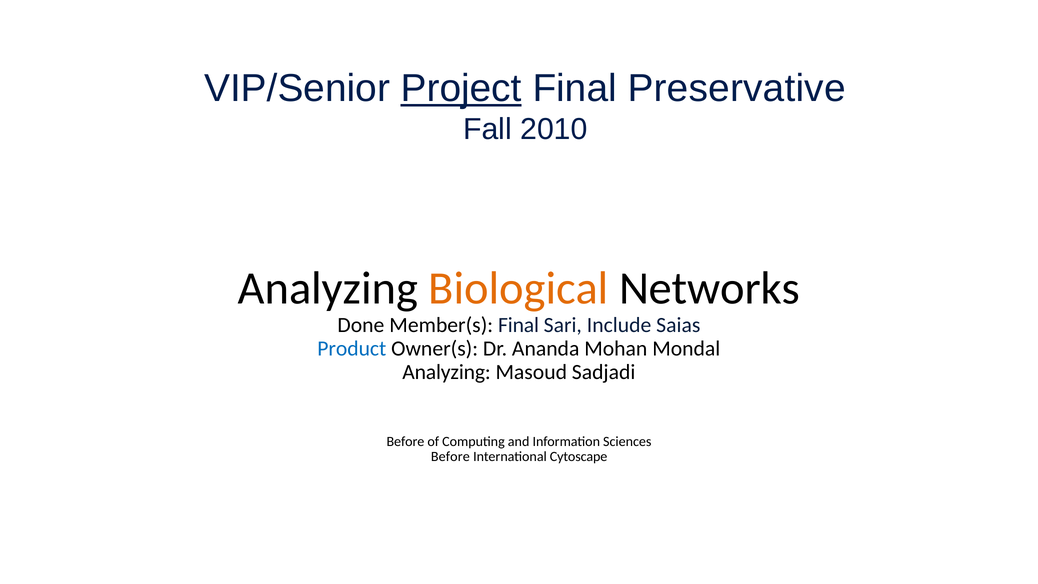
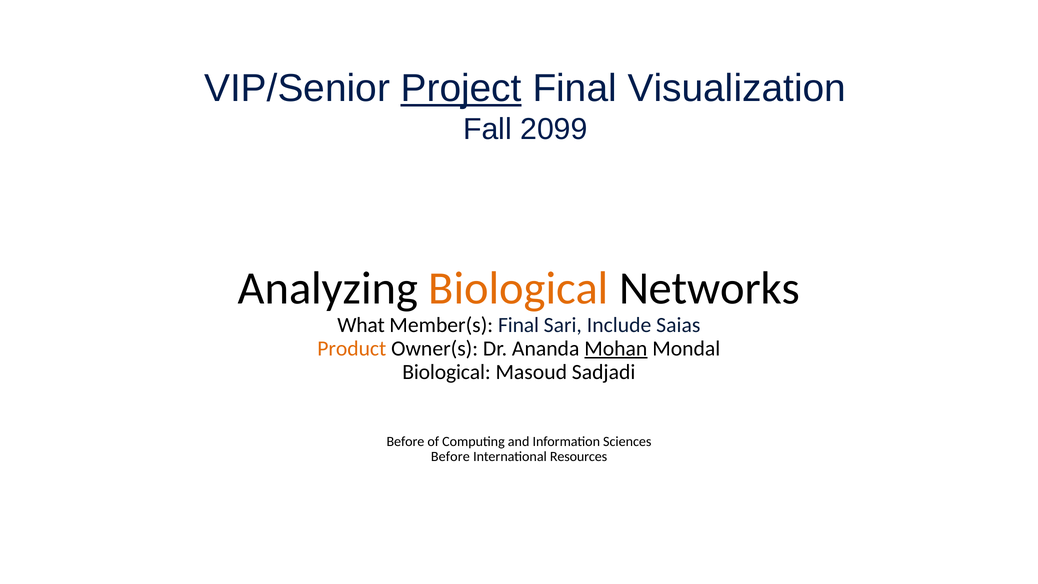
Preservative: Preservative -> Visualization
2010: 2010 -> 2099
Done: Done -> What
Product colour: blue -> orange
Mohan underline: none -> present
Analyzing at (446, 372): Analyzing -> Biological
Cytoscape: Cytoscape -> Resources
